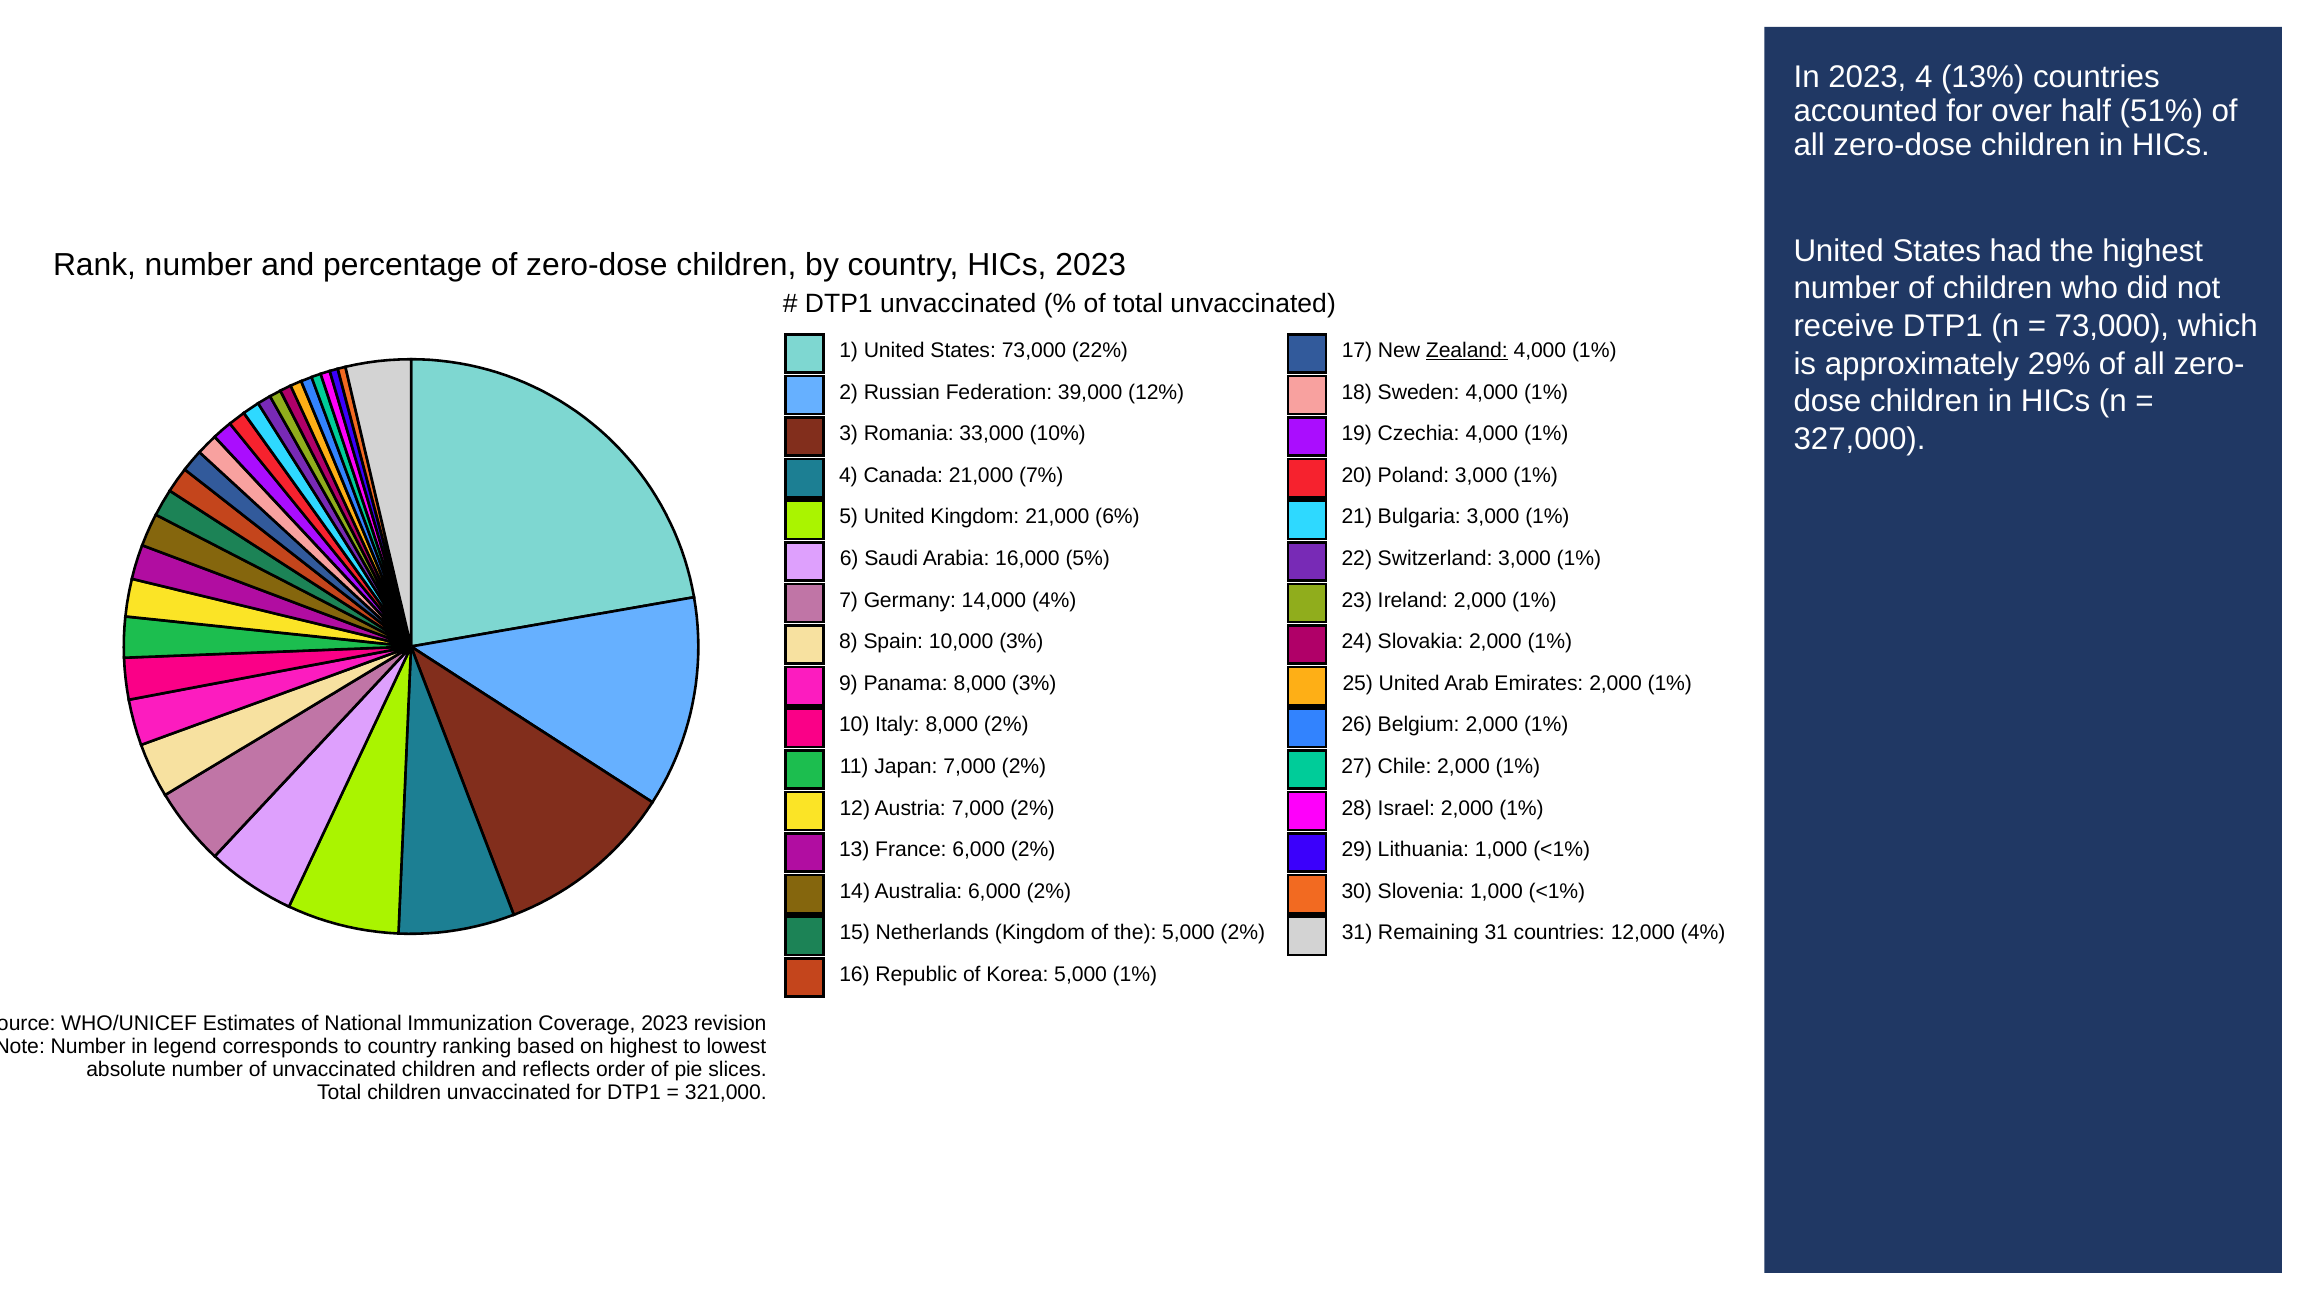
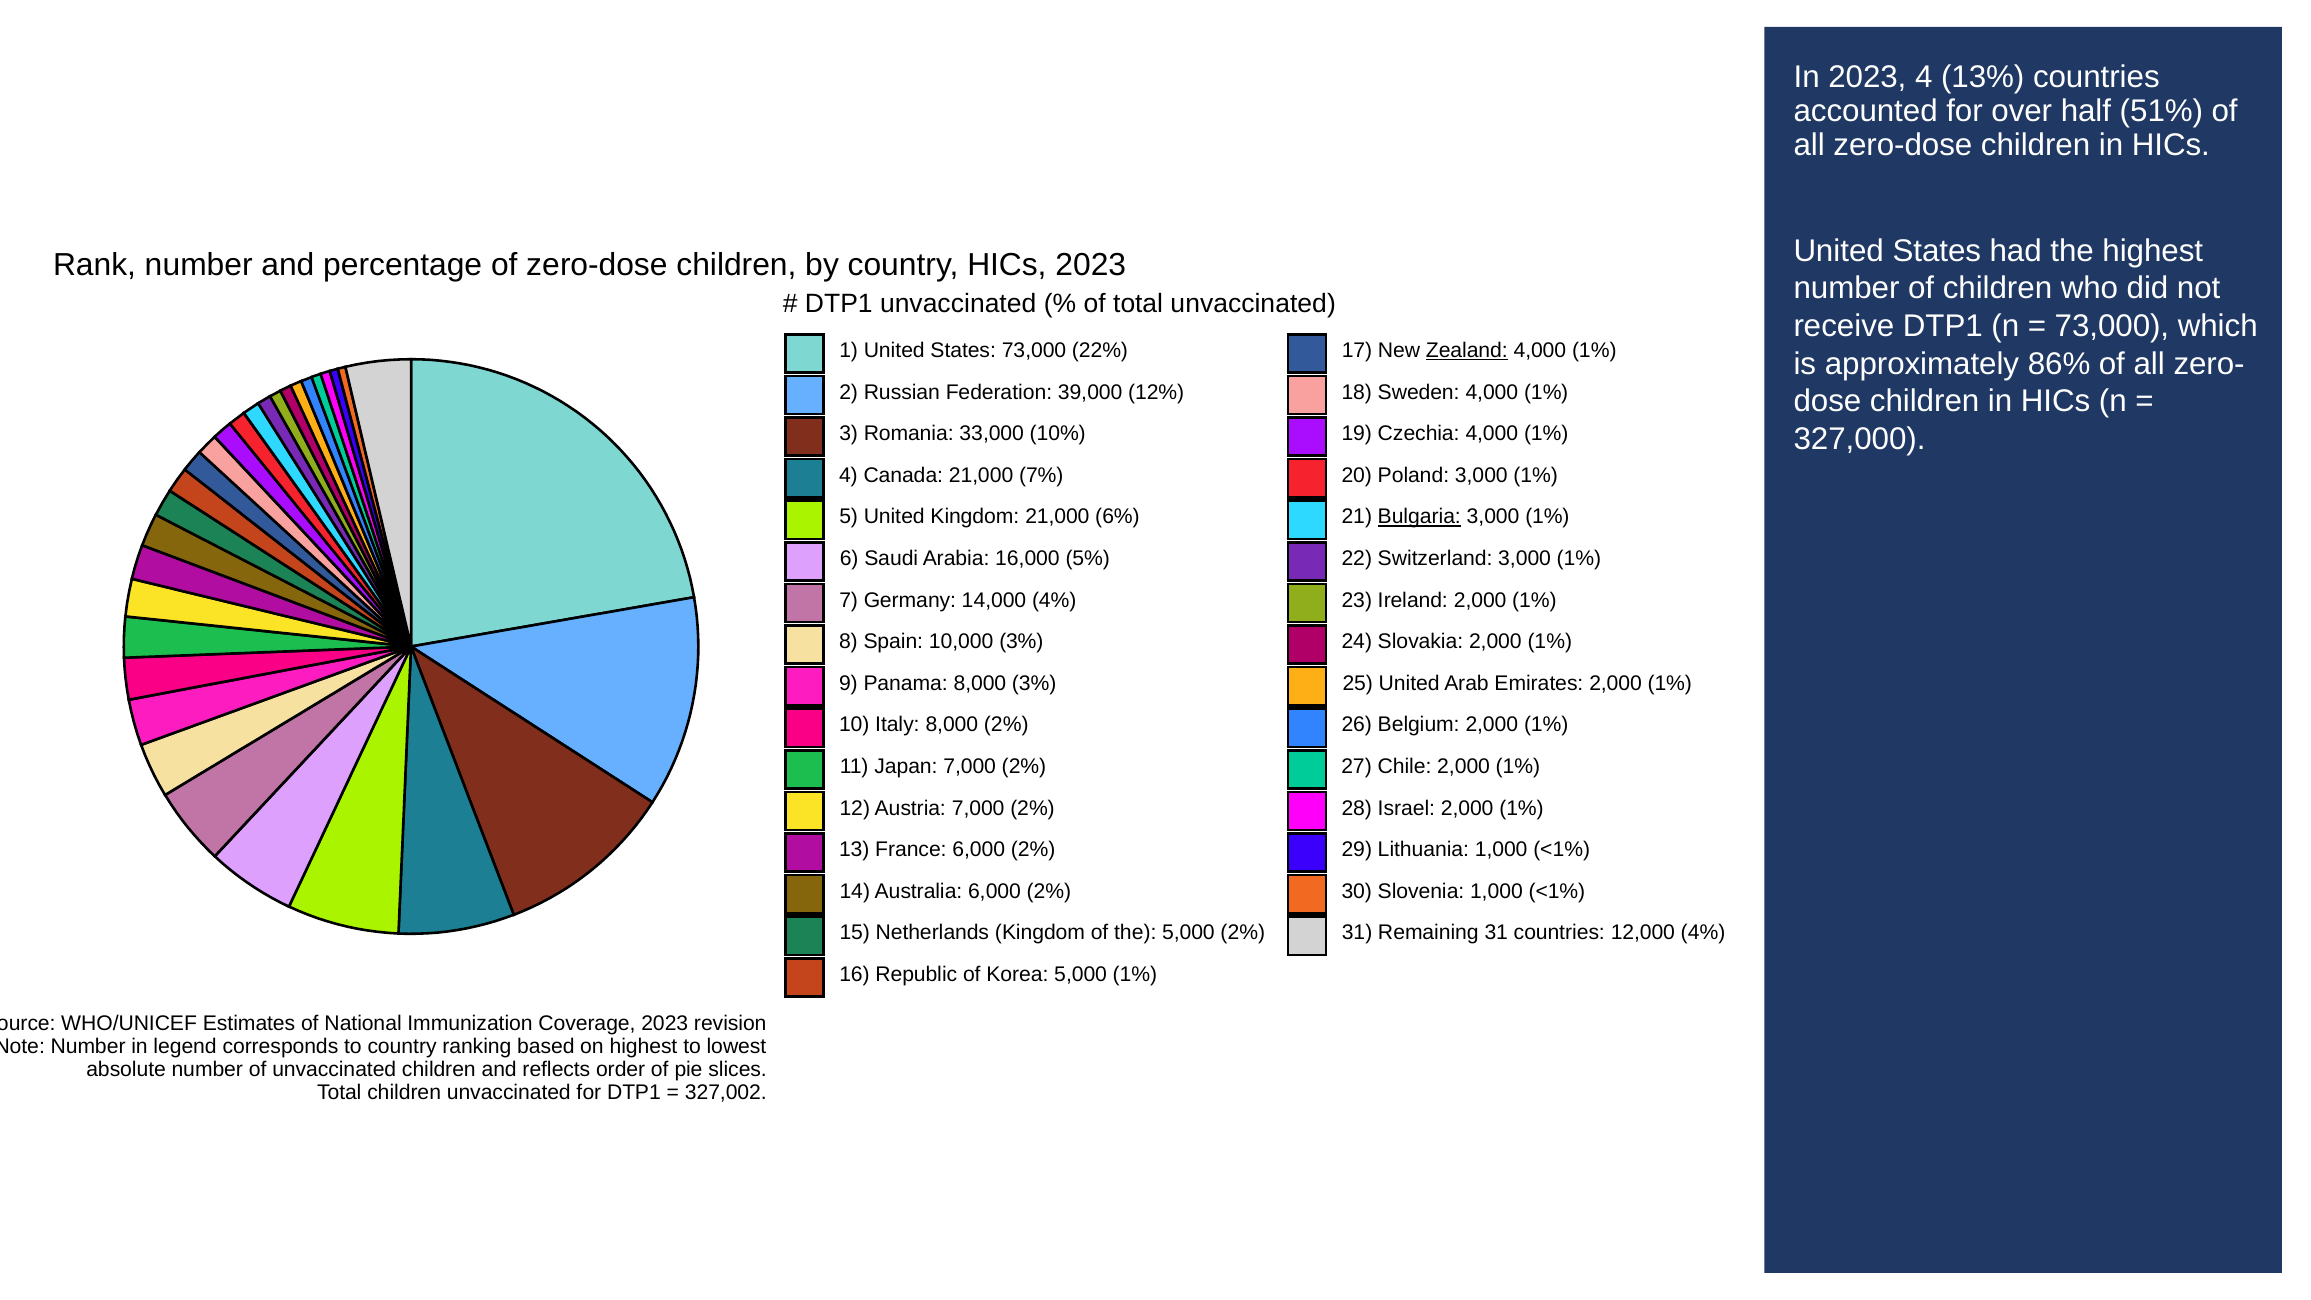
29%: 29% -> 86%
Bulgaria underline: none -> present
321,000: 321,000 -> 327,002
